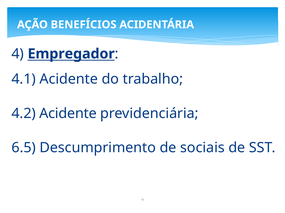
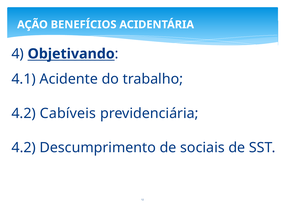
Empregador: Empregador -> Objetivando
4.2 Acidente: Acidente -> Cabíveis
6.5 at (24, 148): 6.5 -> 4.2
